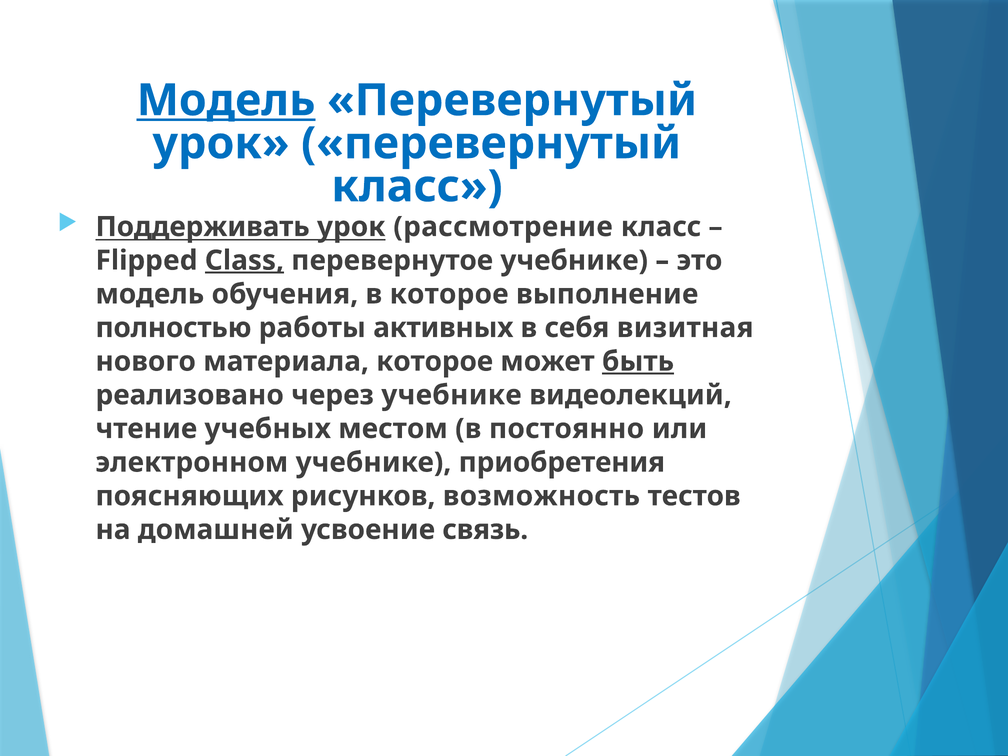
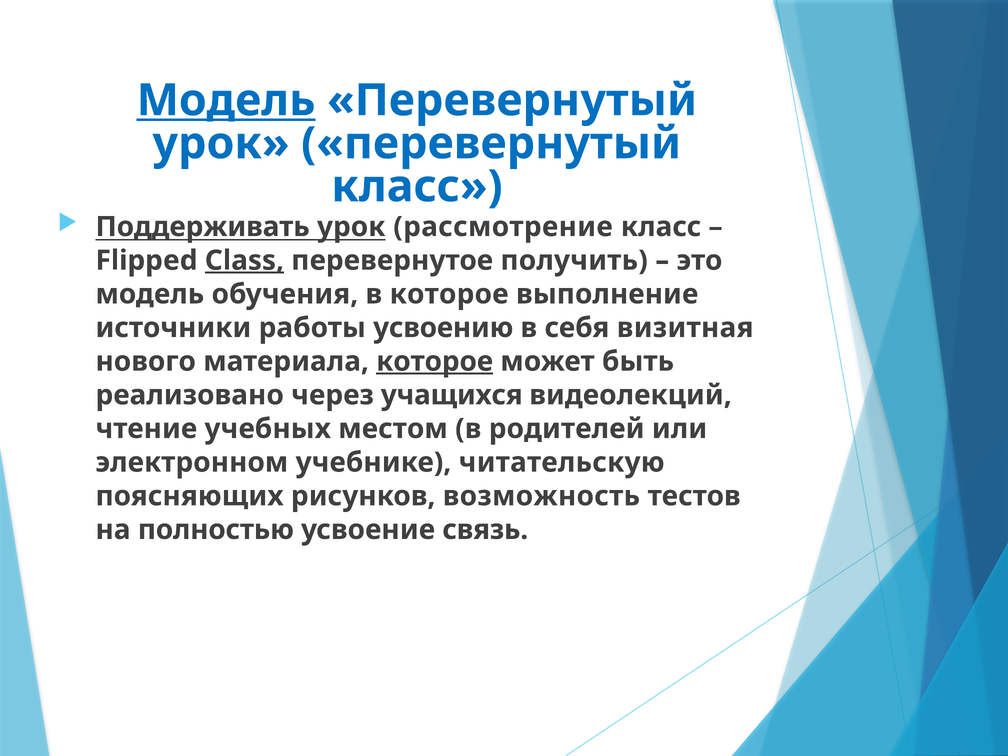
перевернутое учебнике: учебнике -> получить
полностью: полностью -> источники
активных: активных -> усвоению
которое at (435, 361) underline: none -> present
быть underline: present -> none
через учебнике: учебнике -> учащихся
постоянно: постоянно -> родителей
приобретения: приобретения -> читательскую
домашней: домашней -> полностью
